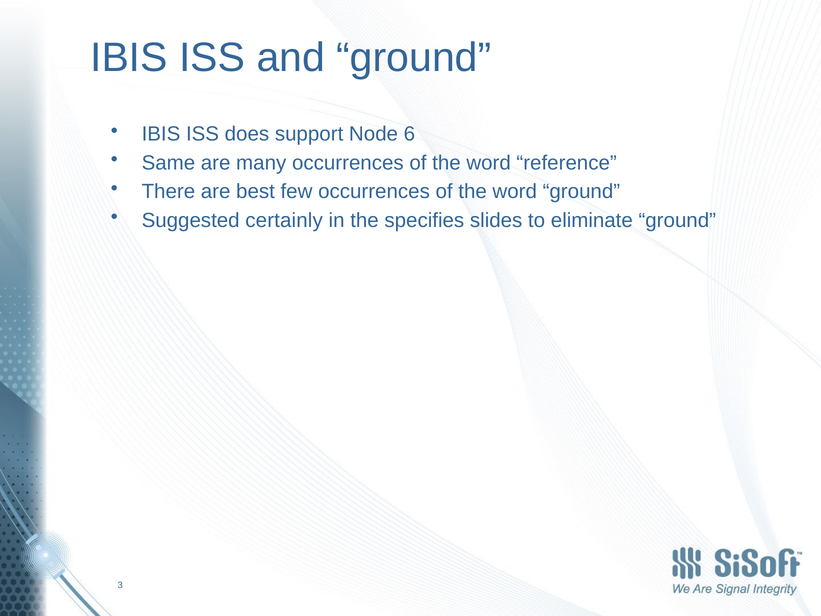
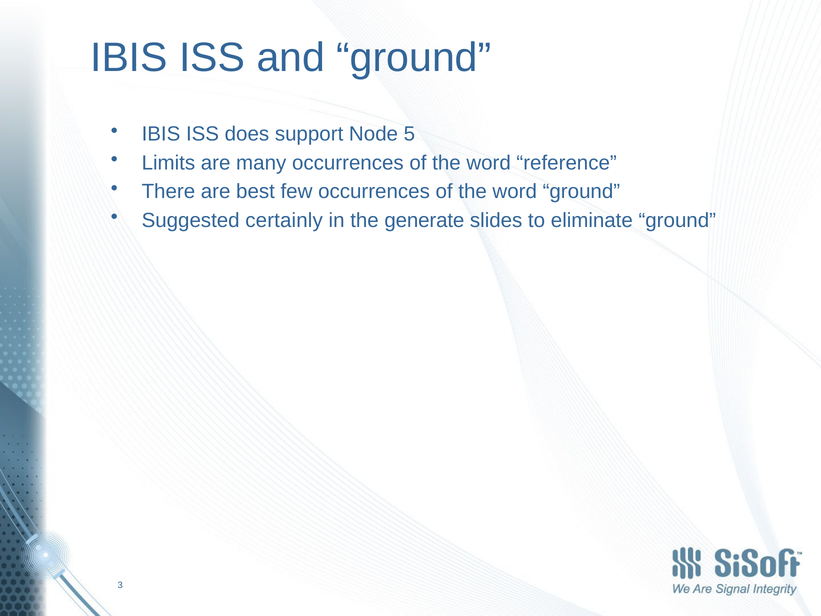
6: 6 -> 5
Same: Same -> Limits
specifies: specifies -> generate
